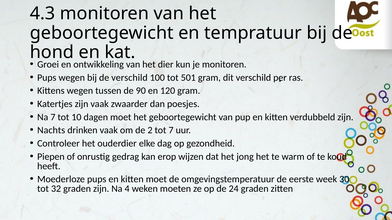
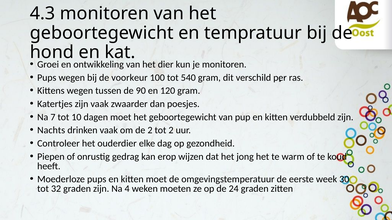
de verschild: verschild -> voorkeur
501: 501 -> 540
tot 7: 7 -> 2
